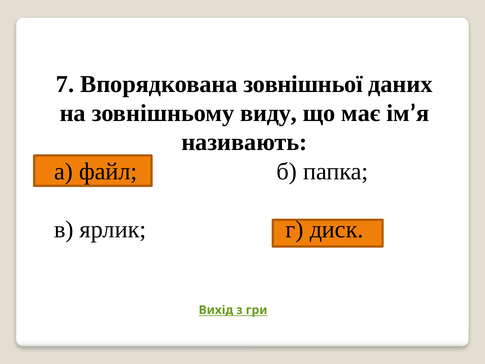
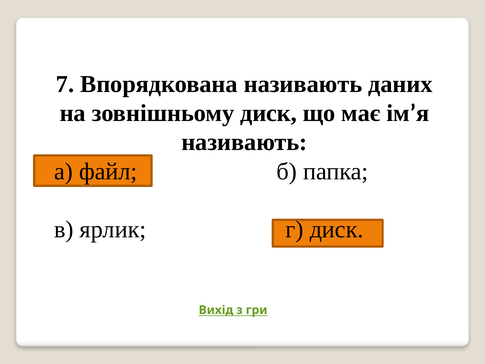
Впорядкована зовнішньої: зовнішньої -> називають
зовнішньому виду: виду -> диск
